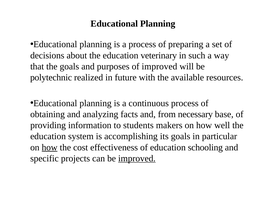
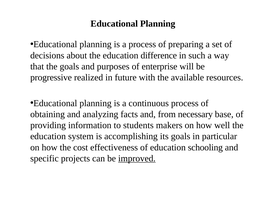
veterinary: veterinary -> difference
of improved: improved -> enterprise
polytechnic: polytechnic -> progressive
how at (50, 147) underline: present -> none
